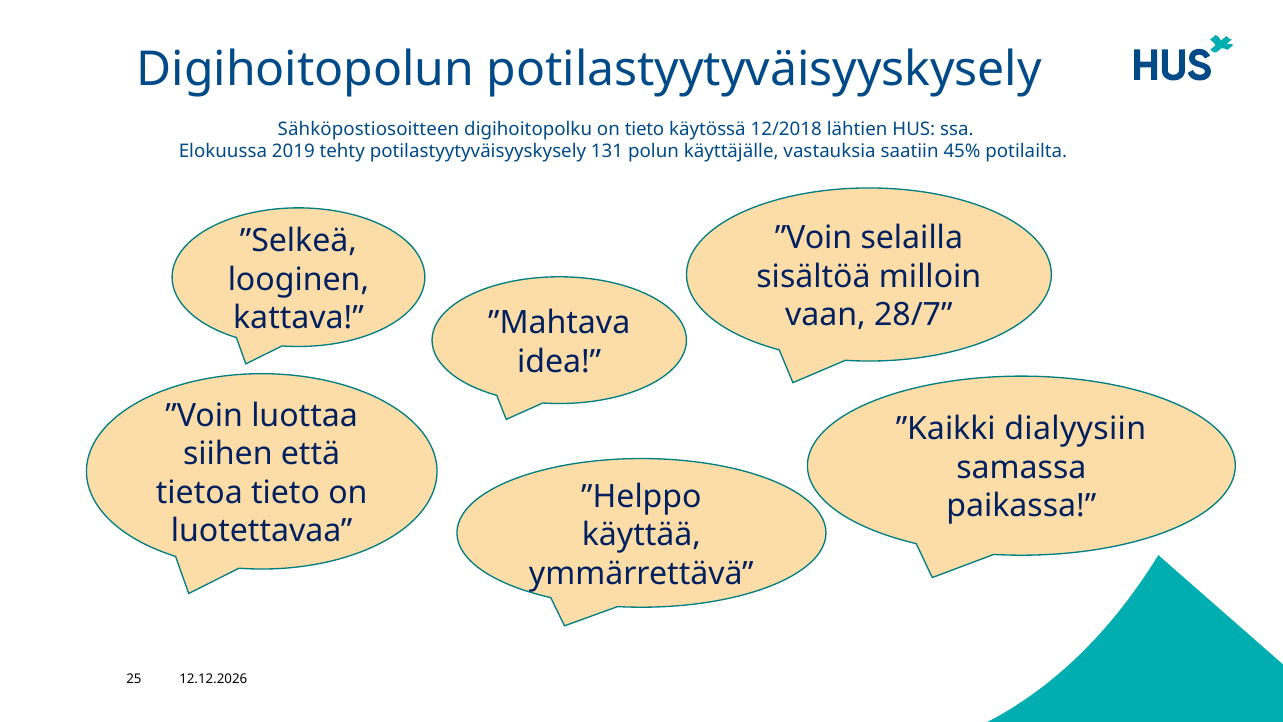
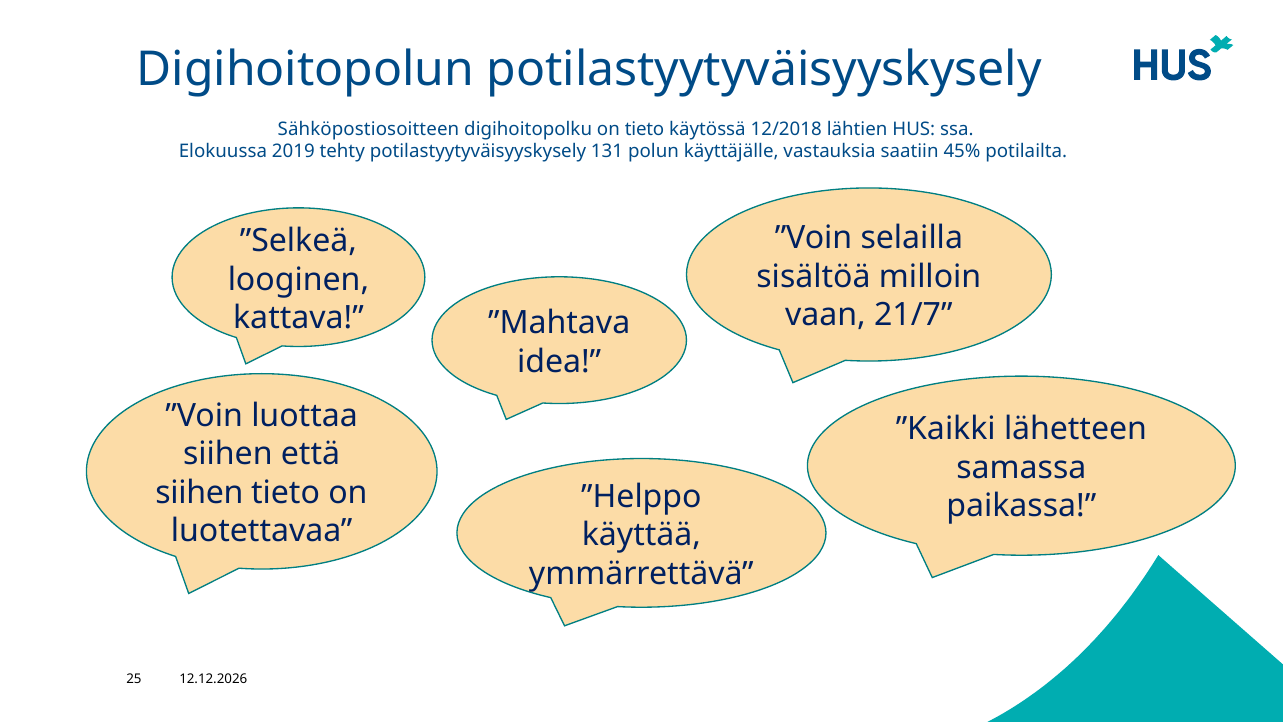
28/7: 28/7 -> 21/7
dialyysiin: dialyysiin -> lähetteen
tietoa at (199, 493): tietoa -> siihen
